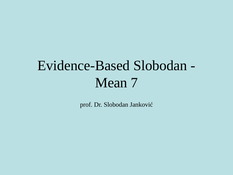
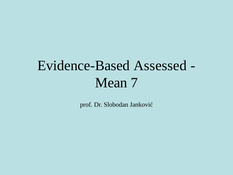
Evidence-Based Slobodan: Slobodan -> Assessed
